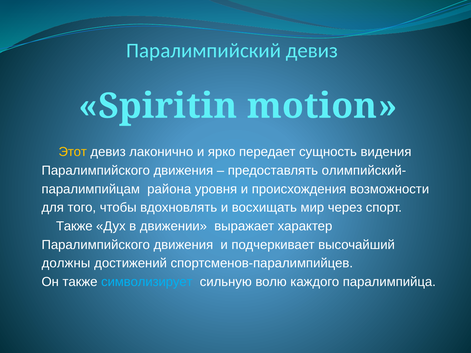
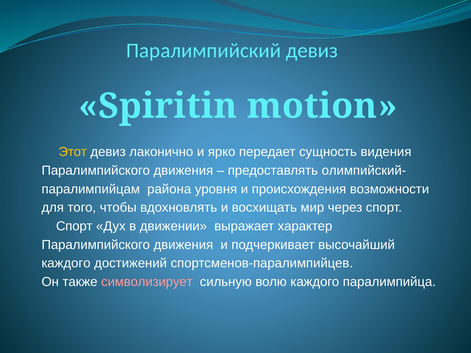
Также at (74, 226): Также -> Спорт
должны at (66, 264): должны -> каждого
символизирует colour: light blue -> pink
